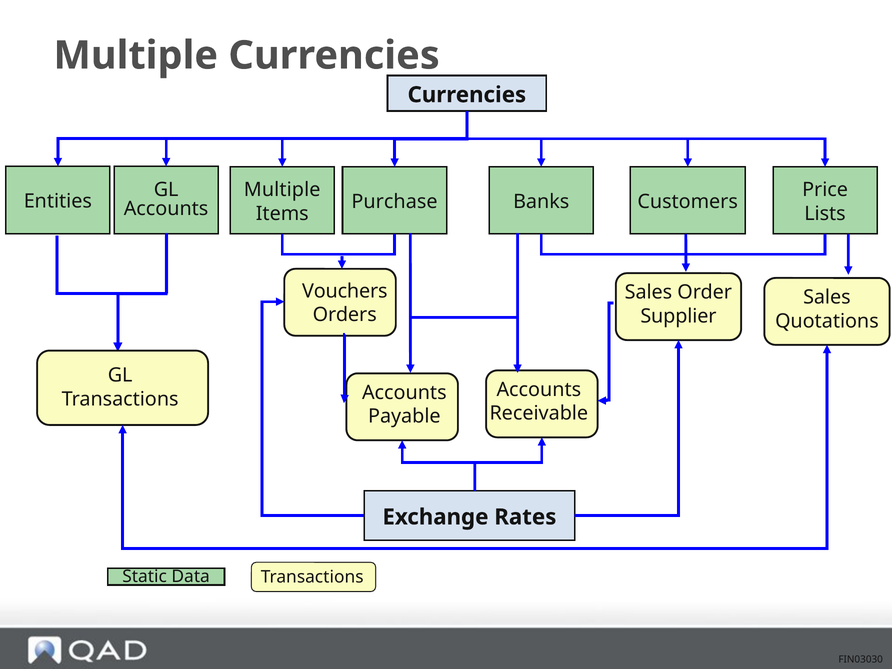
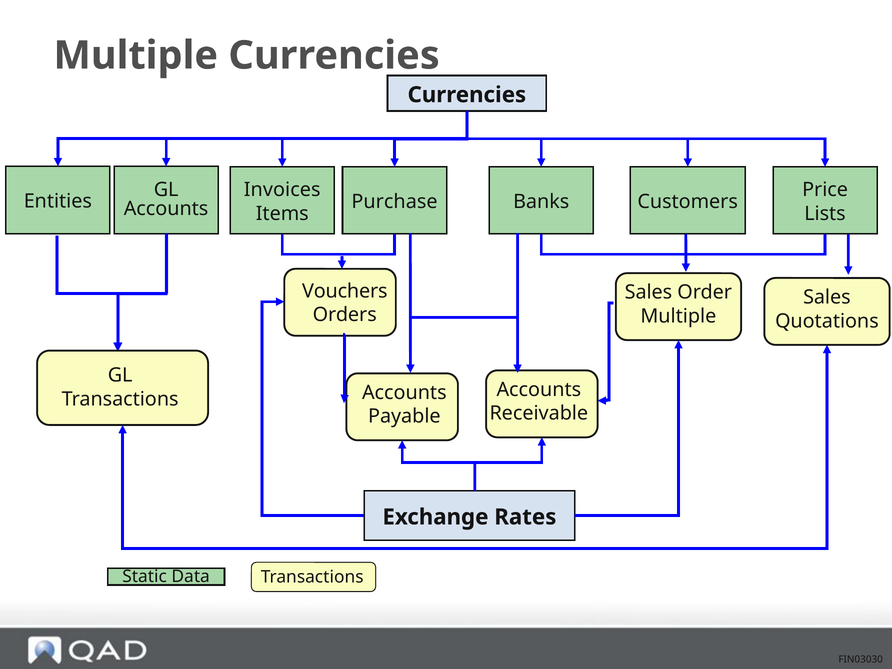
Multiple at (282, 190): Multiple -> Invoices
Supplier at (678, 316): Supplier -> Multiple
